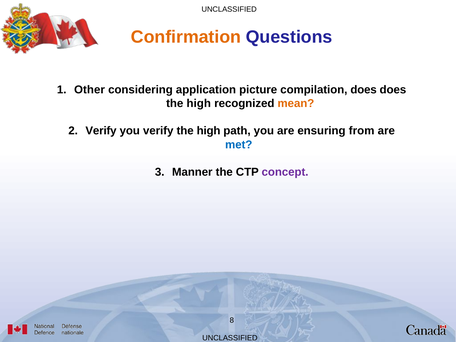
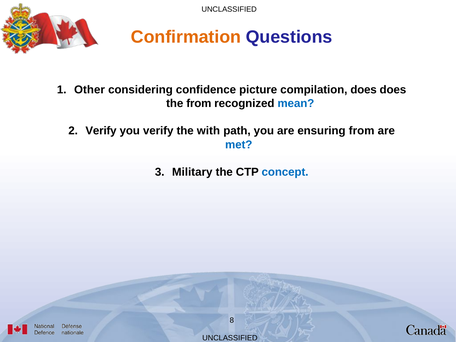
application: application -> confidence
high at (199, 104): high -> from
mean colour: orange -> blue
verify the high: high -> with
Manner: Manner -> Military
concept colour: purple -> blue
